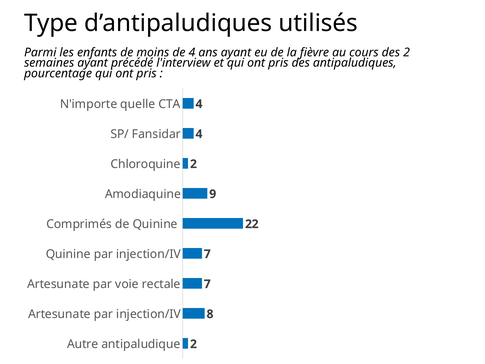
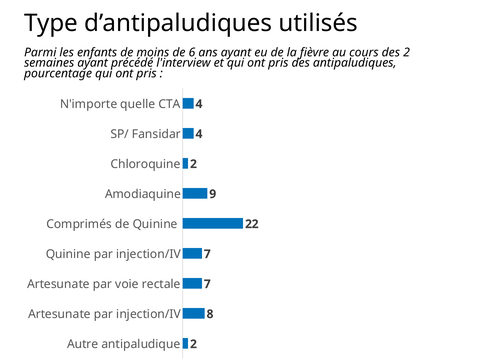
de 4: 4 -> 6
